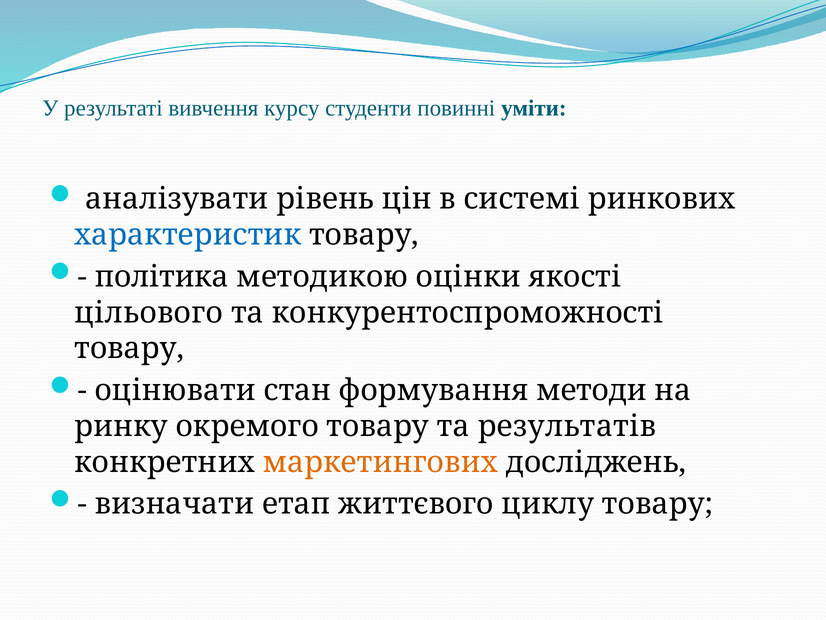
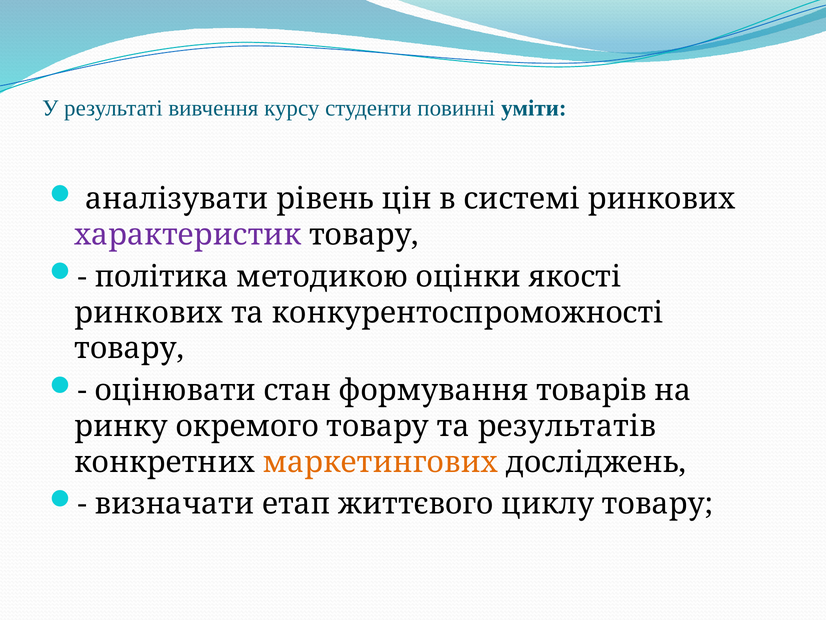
характеристик colour: blue -> purple
цільового at (149, 312): цільового -> ринкових
методи: методи -> товарів
